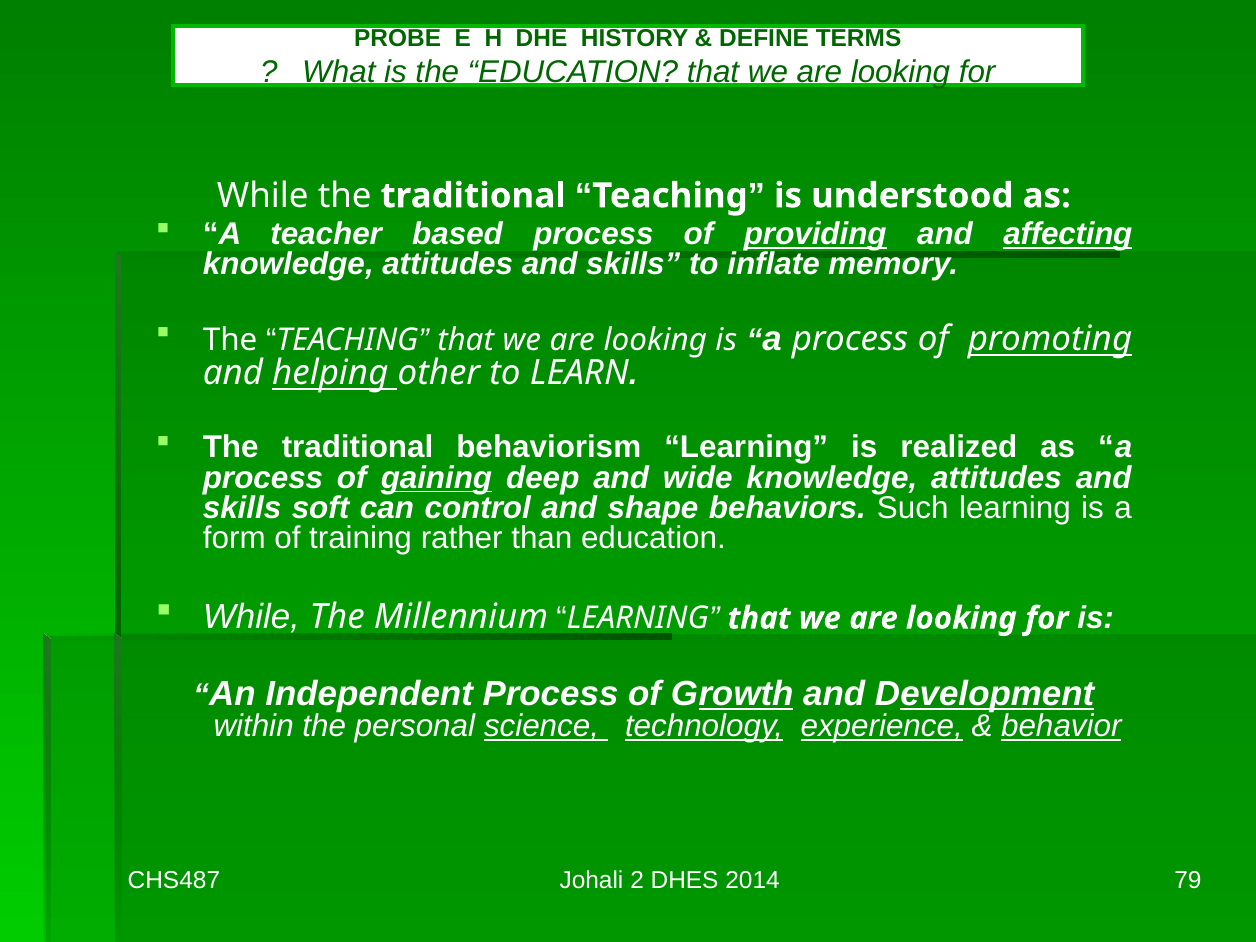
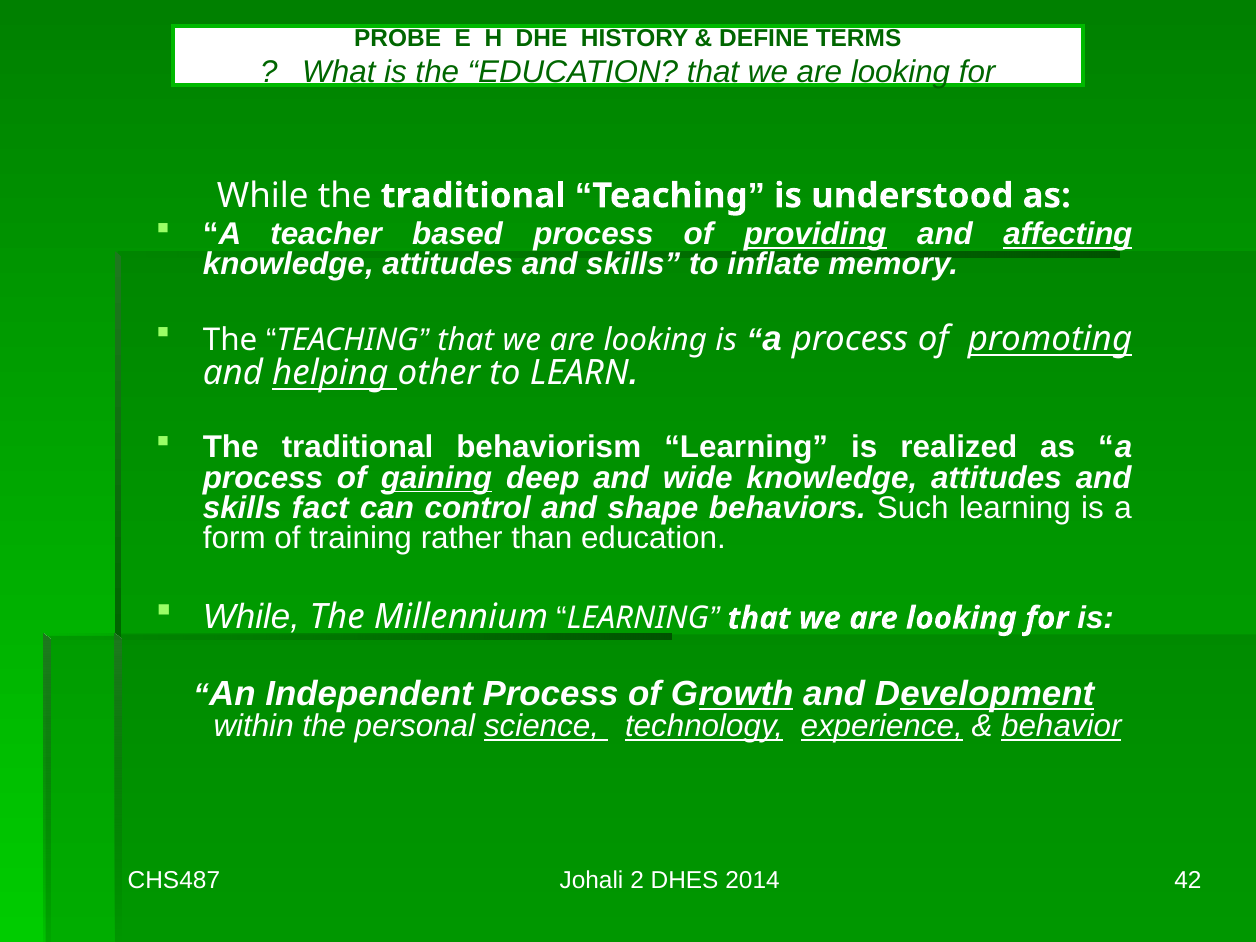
soft: soft -> fact
79: 79 -> 42
